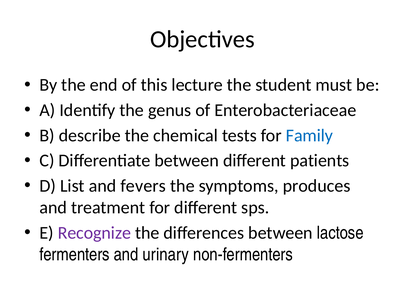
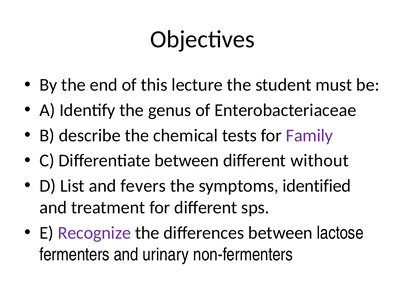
Family colour: blue -> purple
patients: patients -> without
produces: produces -> identified
